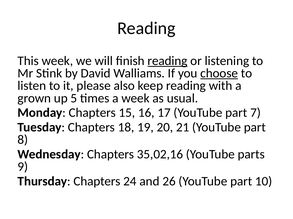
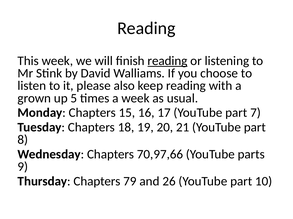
choose underline: present -> none
35,02,16: 35,02,16 -> 70,97,66
24: 24 -> 79
